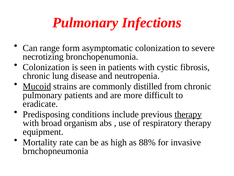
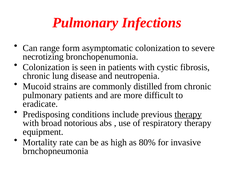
Mucoid underline: present -> none
organism: organism -> notorious
88%: 88% -> 80%
